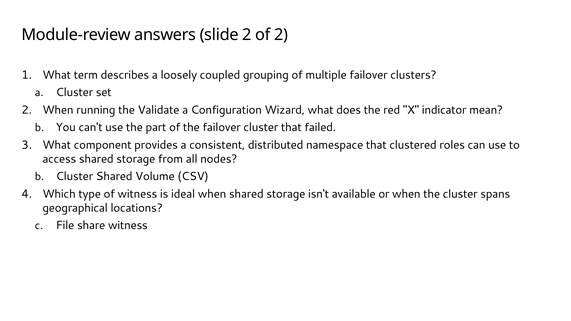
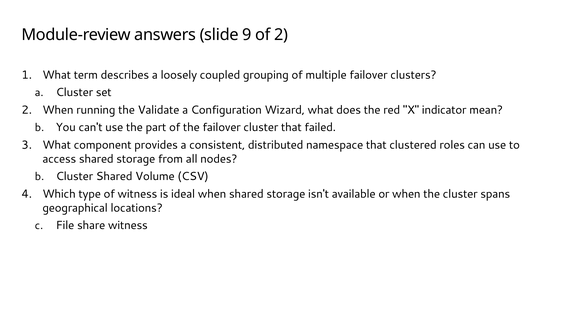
slide 2: 2 -> 9
